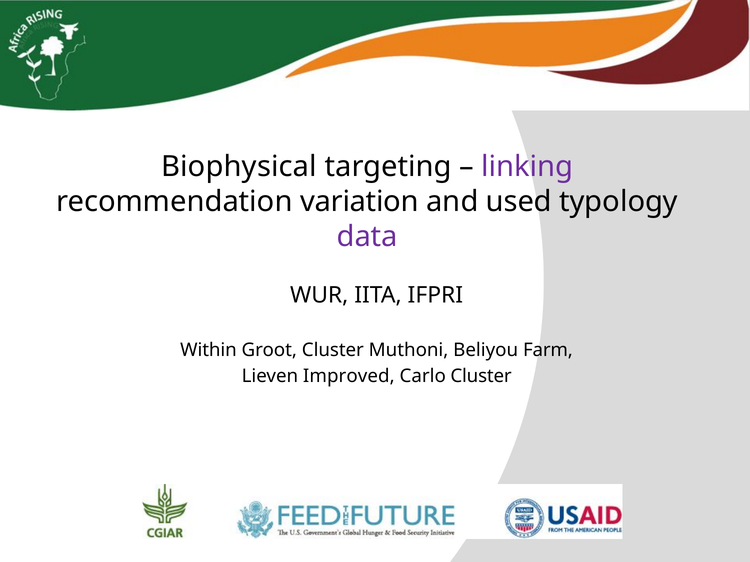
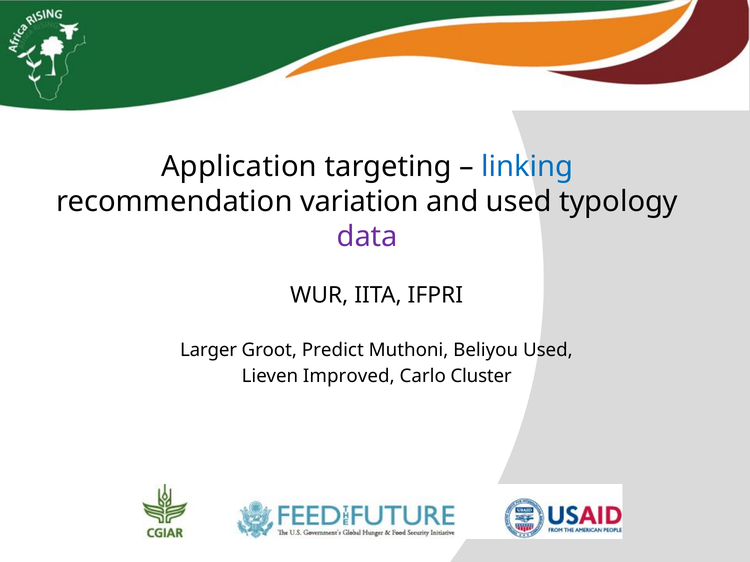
Biophysical: Biophysical -> Application
linking colour: purple -> blue
Within: Within -> Larger
Groot Cluster: Cluster -> Predict
Beliyou Farm: Farm -> Used
